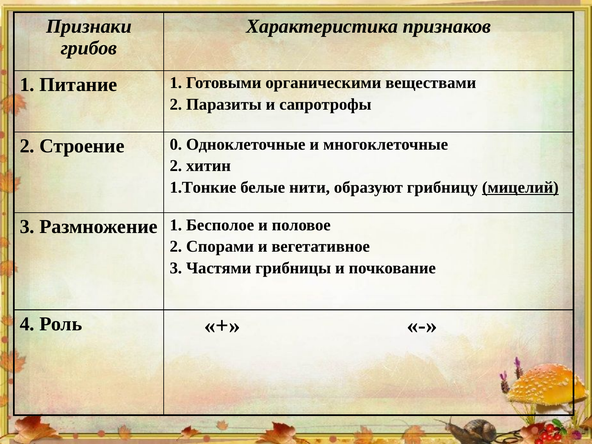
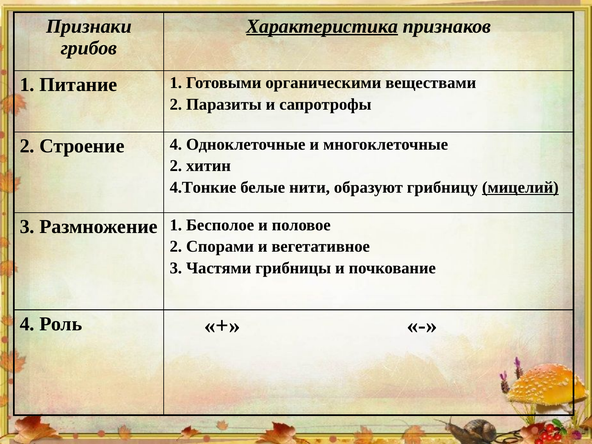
Характеристика underline: none -> present
Строение 0: 0 -> 4
1.Тонкие: 1.Тонкие -> 4.Тонкие
